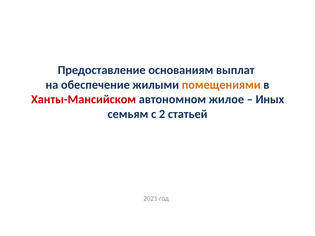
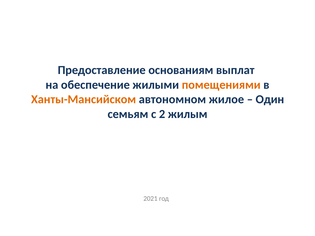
Ханты-Мансийском colour: red -> orange
Иных: Иных -> Один
статьей: статьей -> жилым
